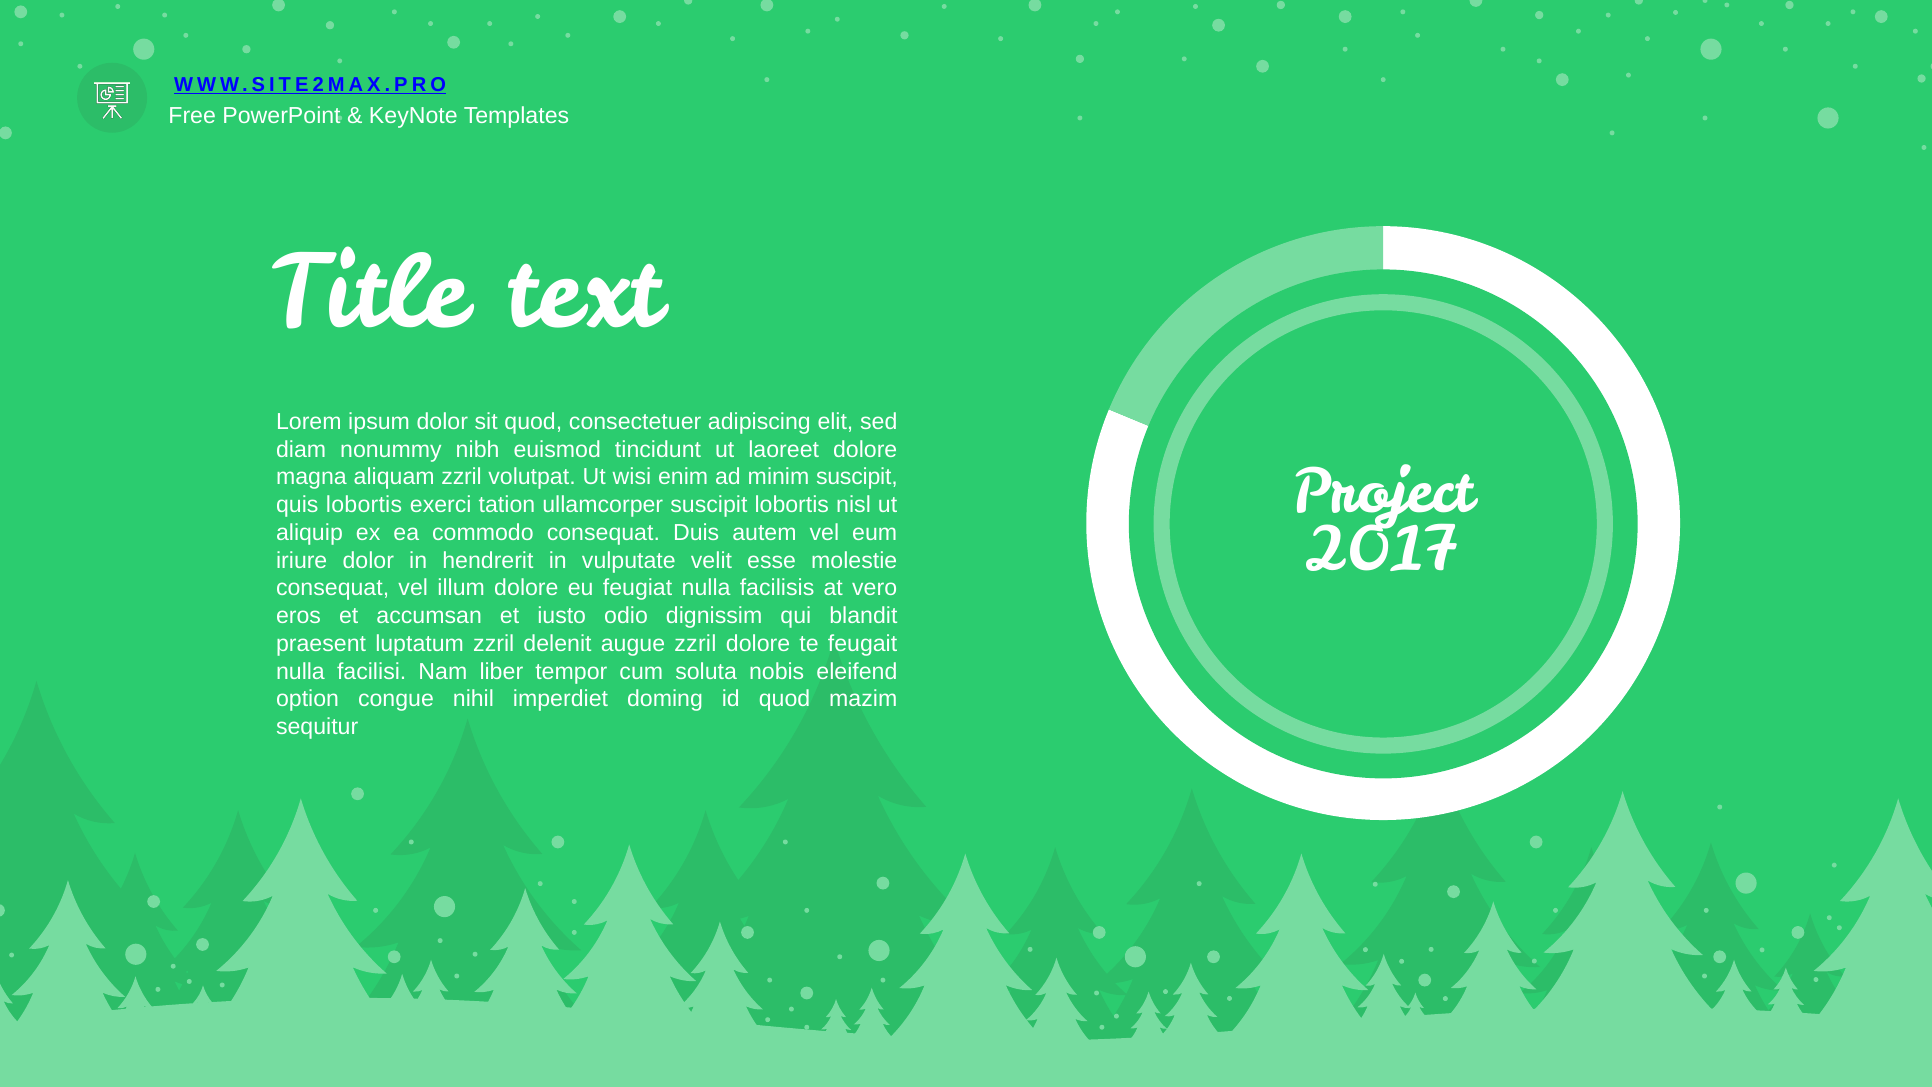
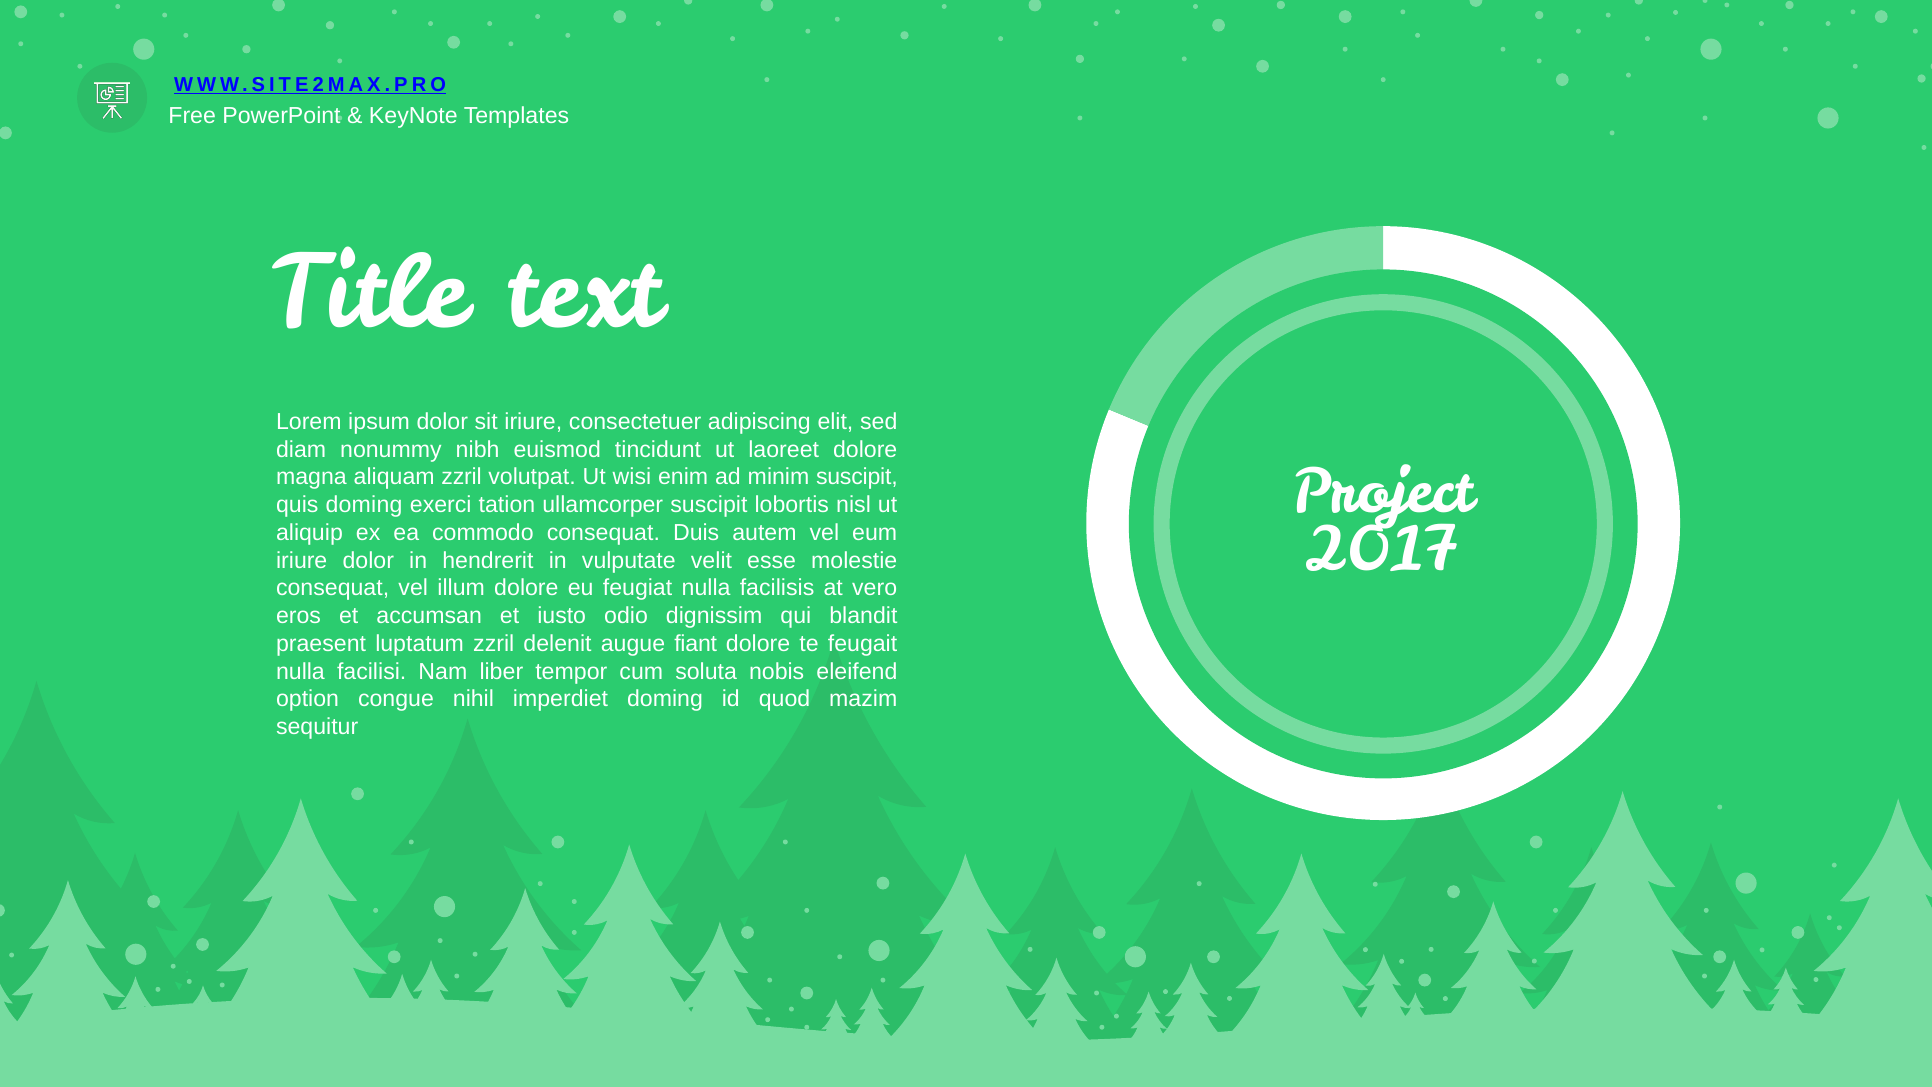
sit quod: quod -> iriure
quis lobortis: lobortis -> doming
augue zzril: zzril -> fiant
